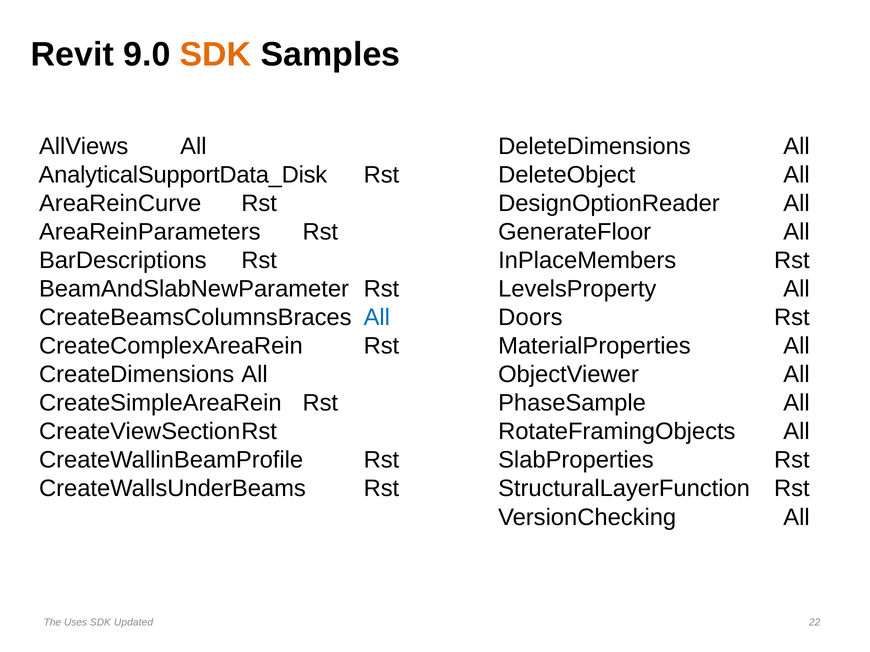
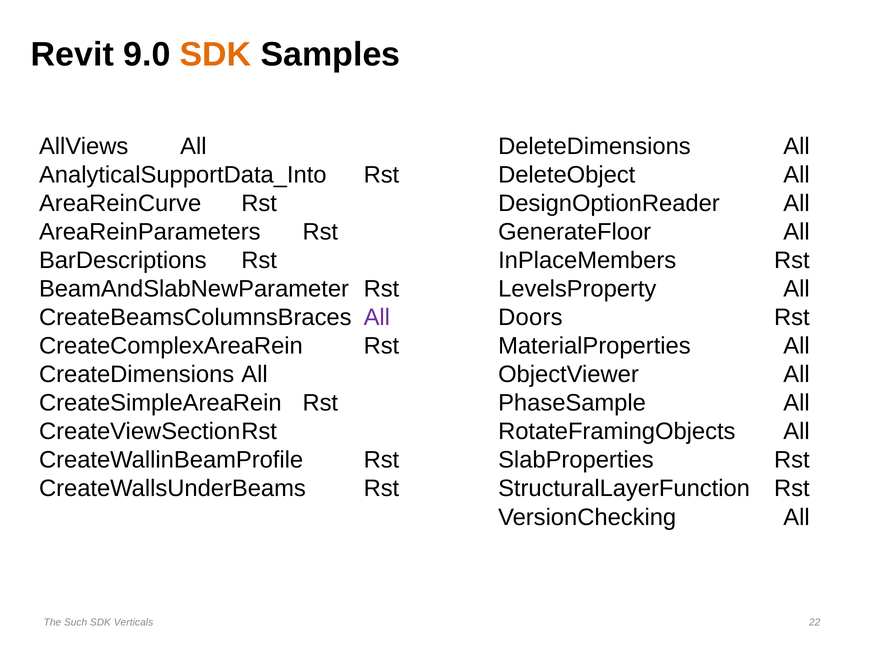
AnalyticalSupportData_Disk: AnalyticalSupportData_Disk -> AnalyticalSupportData_Into
All at (377, 318) colour: blue -> purple
Uses: Uses -> Such
Updated: Updated -> Verticals
